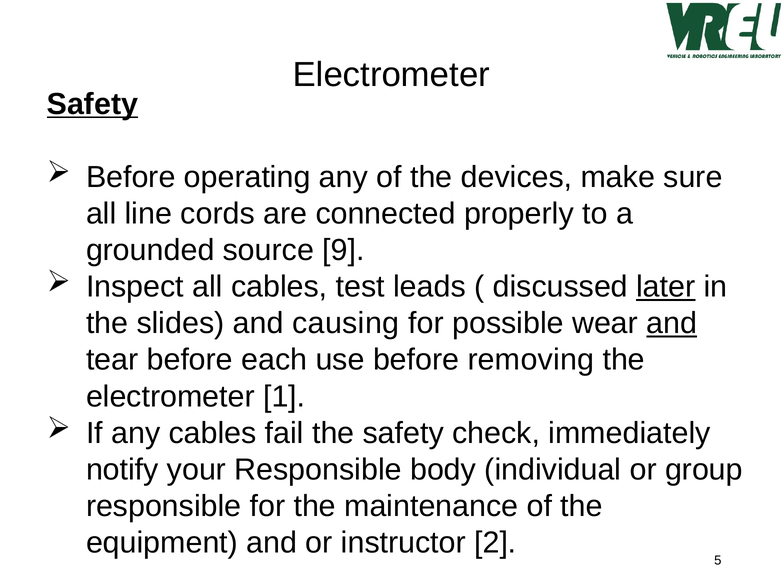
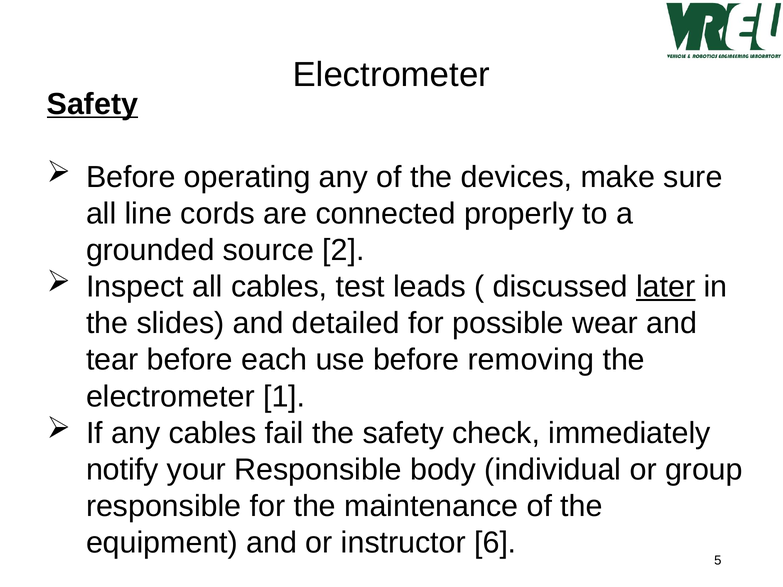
9: 9 -> 2
causing: causing -> detailed
and at (672, 324) underline: present -> none
2: 2 -> 6
